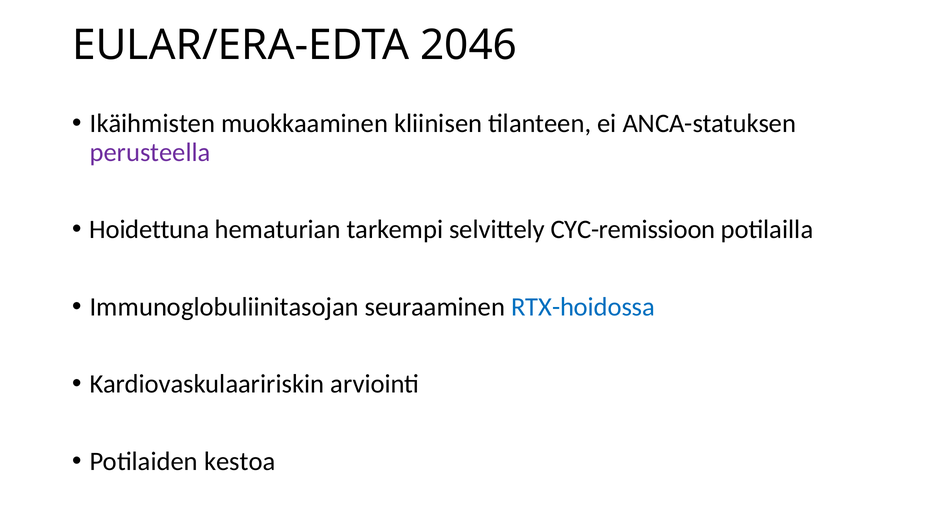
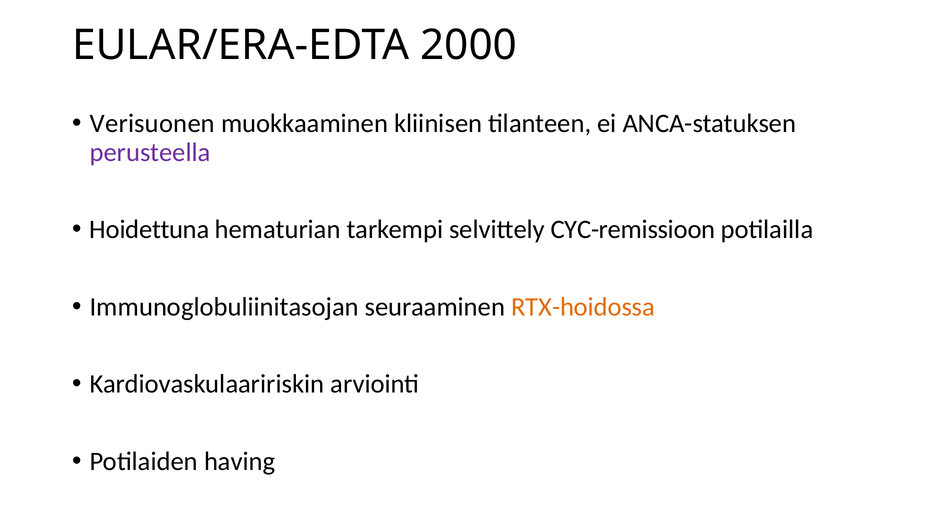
2046: 2046 -> 2000
Ikäihmisten: Ikäihmisten -> Verisuonen
RTX-hoidossa colour: blue -> orange
kestoa: kestoa -> having
